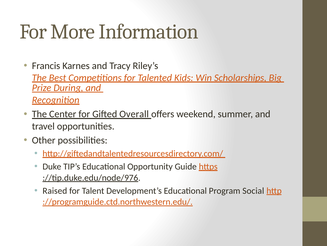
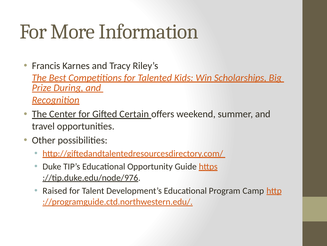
Overall: Overall -> Certain
Social: Social -> Camp
